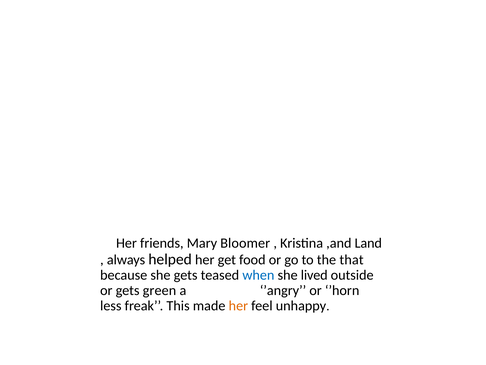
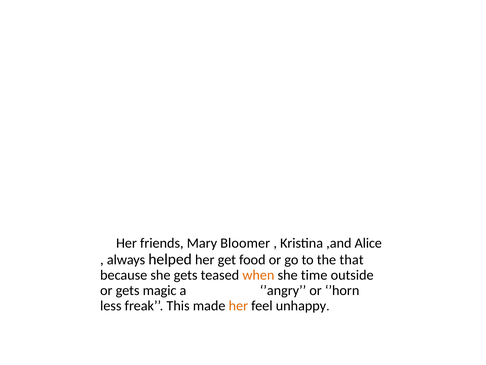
Land: Land -> Alice
when colour: blue -> orange
lived: lived -> time
green: green -> magic
